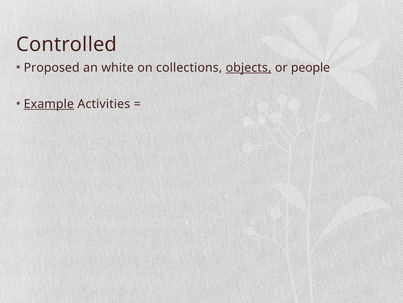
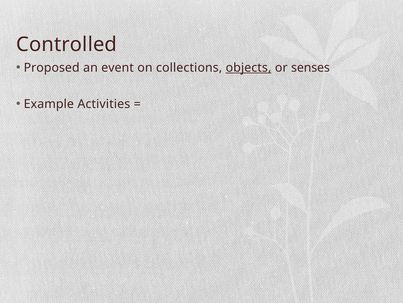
white: white -> event
people: people -> senses
Example underline: present -> none
